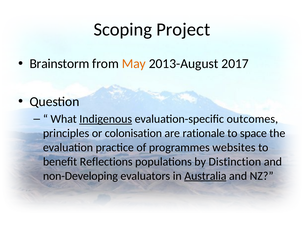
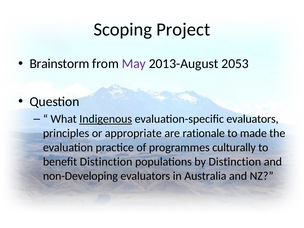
May colour: orange -> purple
2017: 2017 -> 2053
evaluation-specific outcomes: outcomes -> evaluators
colonisation: colonisation -> appropriate
space: space -> made
websites: websites -> culturally
benefit Reflections: Reflections -> Distinction
Australia underline: present -> none
